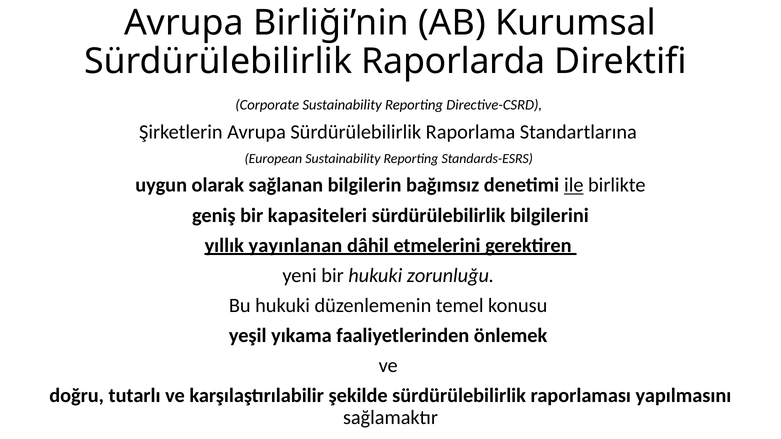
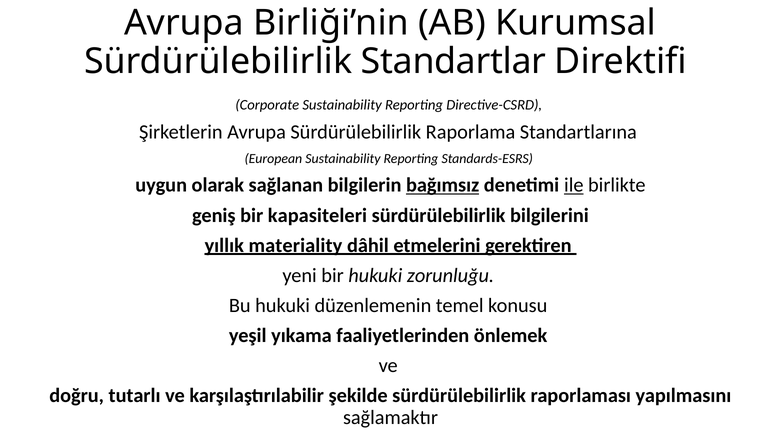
Raporlarda: Raporlarda -> Standartlar
bağımsız underline: none -> present
yayınlanan: yayınlanan -> materiality
